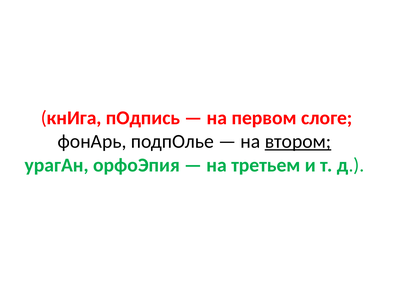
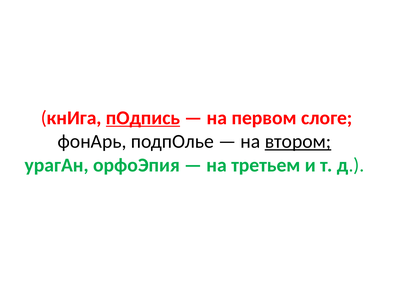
пОдпись underline: none -> present
